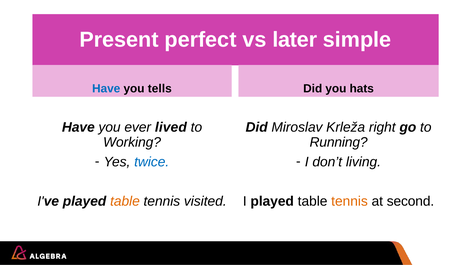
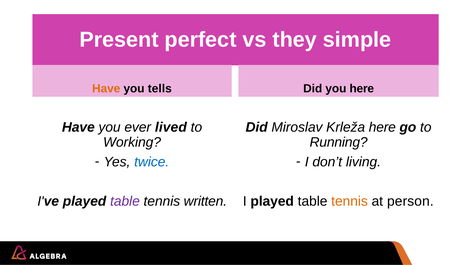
later: later -> they
Have at (106, 89) colour: blue -> orange
you hats: hats -> here
Krleža right: right -> here
table at (125, 201) colour: orange -> purple
visited: visited -> written
second: second -> person
